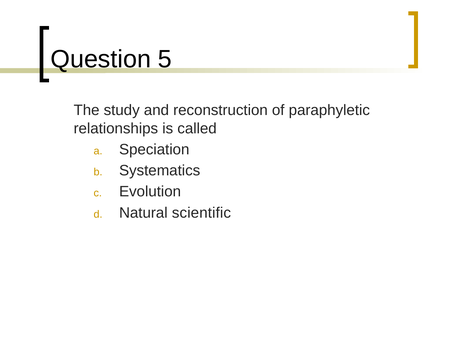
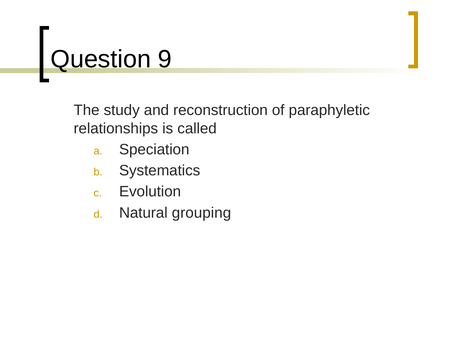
5: 5 -> 9
scientific: scientific -> grouping
